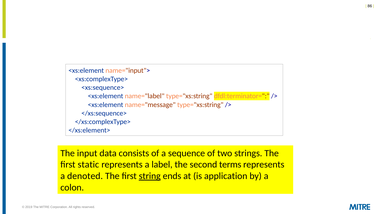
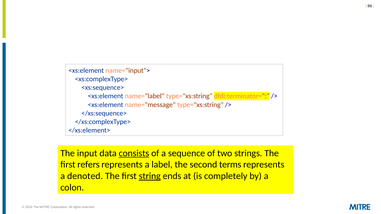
consists underline: none -> present
static: static -> refers
application: application -> completely
